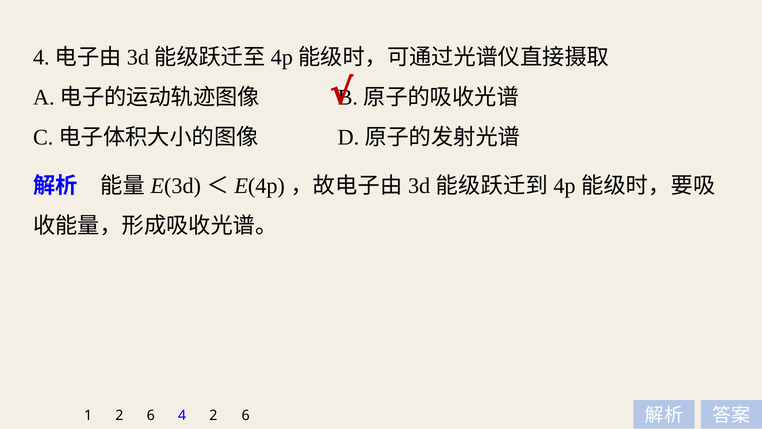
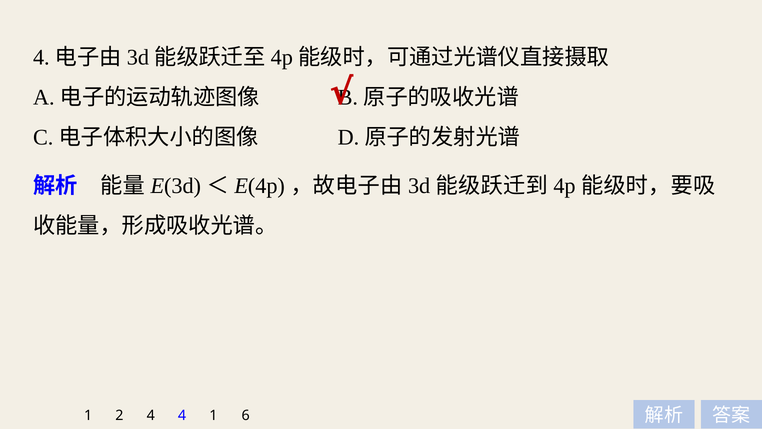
2 6: 6 -> 4
4 2: 2 -> 1
